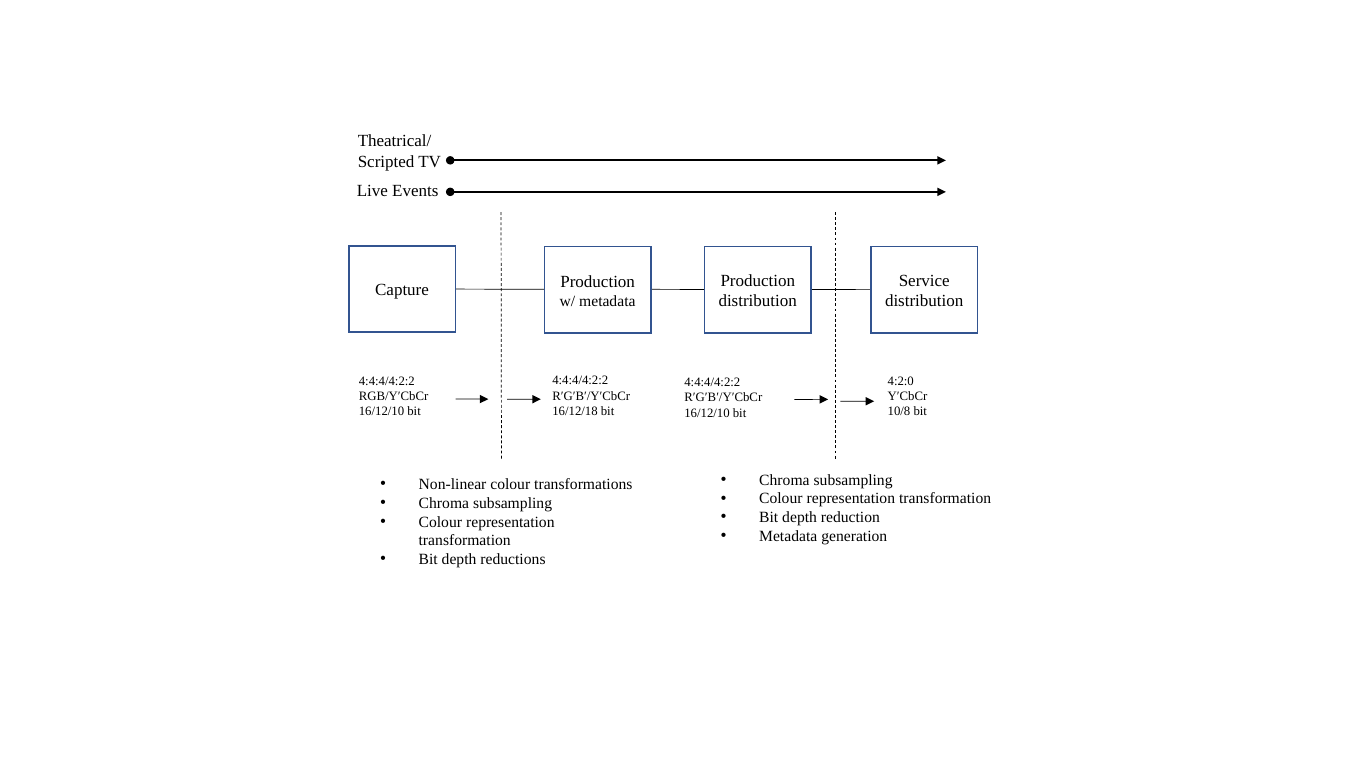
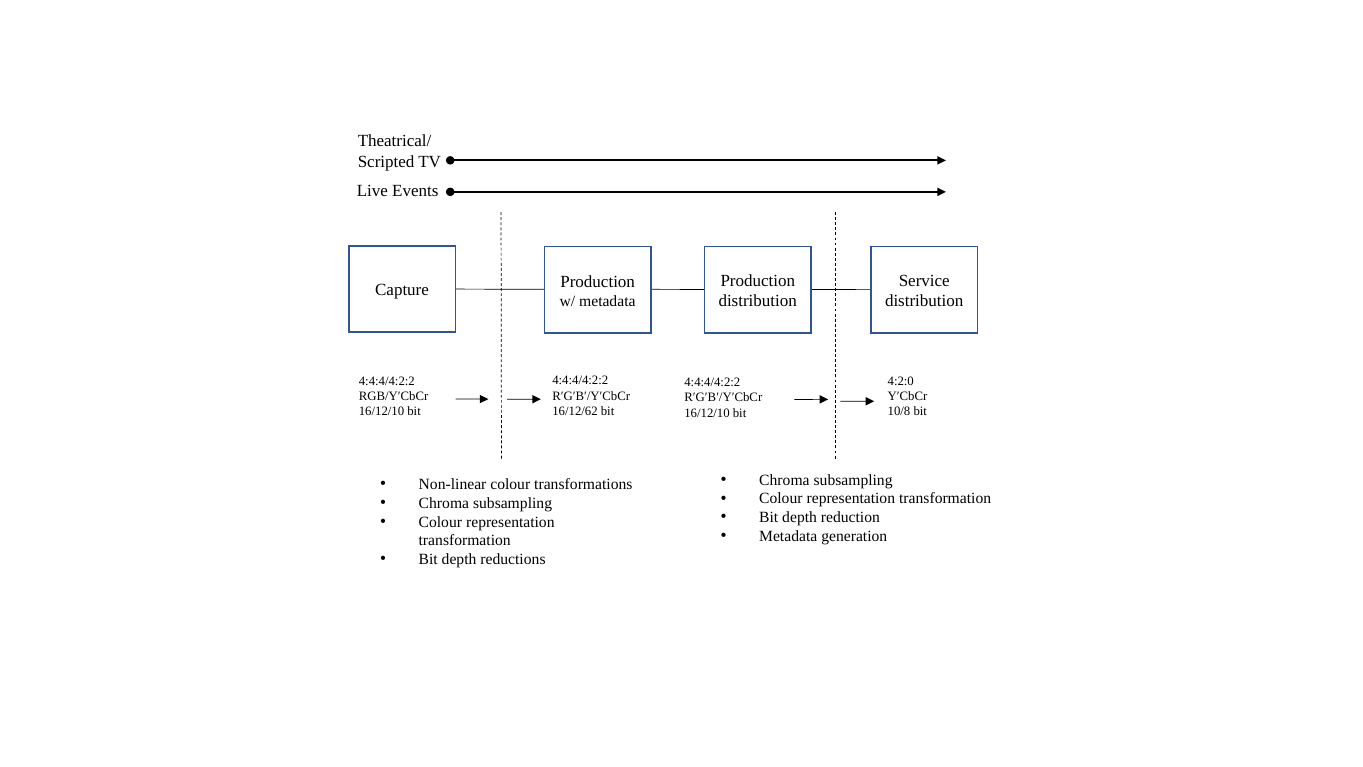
16/12/18: 16/12/18 -> 16/12/62
